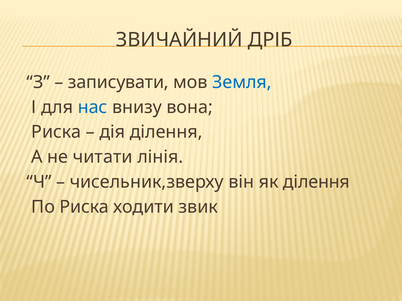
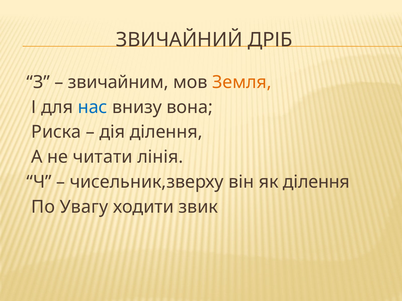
записувати: записувати -> звичайним
Земля colour: blue -> orange
По Риска: Риска -> Увагу
